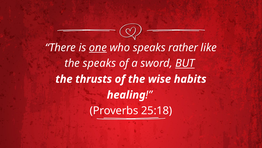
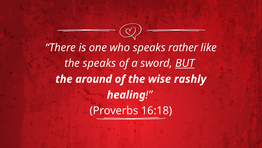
one underline: present -> none
thrusts: thrusts -> around
habits: habits -> rashly
25:18: 25:18 -> 16:18
